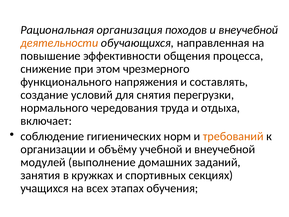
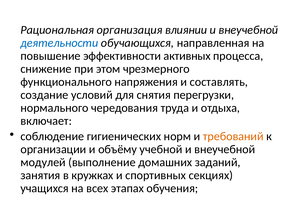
походов: походов -> влиянии
деятельности colour: orange -> blue
общения: общения -> активных
